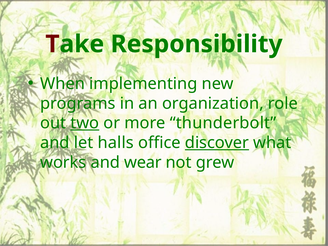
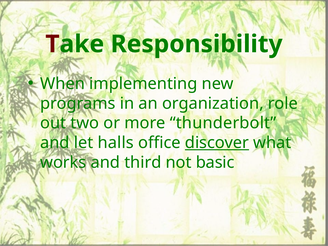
two underline: present -> none
wear: wear -> third
grew: grew -> basic
